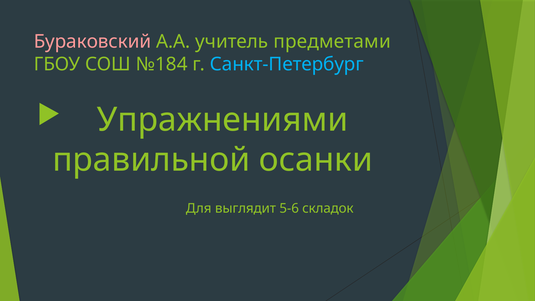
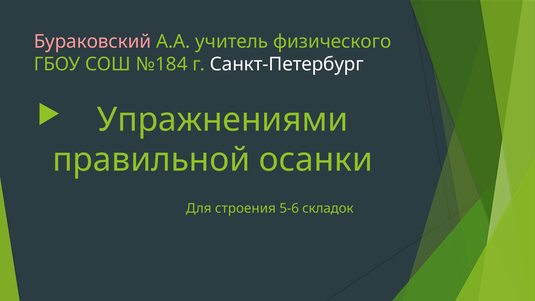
предметами: предметами -> физического
Санкт-Петербург colour: light blue -> white
выглядит: выглядит -> строения
